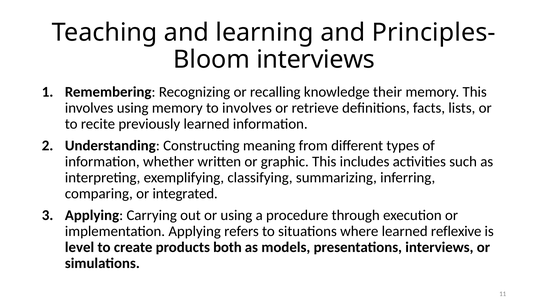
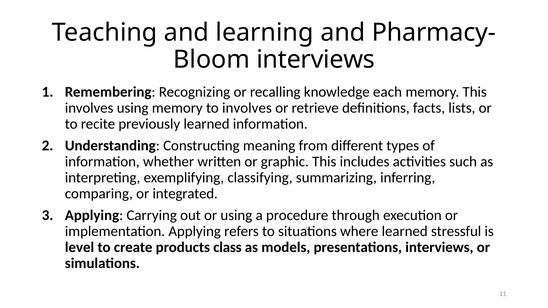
Principles-: Principles- -> Pharmacy-
their: their -> each
reflexive: reflexive -> stressful
both: both -> class
